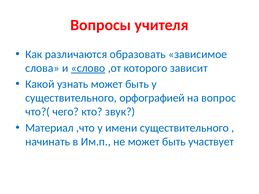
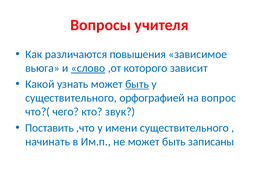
образовать: образовать -> повышения
слова: слова -> вьюга
быть at (137, 84) underline: none -> present
Материал: Материал -> Поставить
участвует: участвует -> записаны
